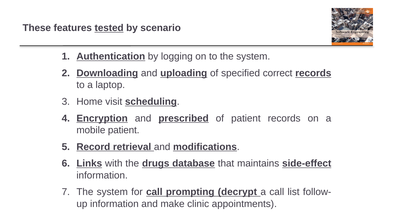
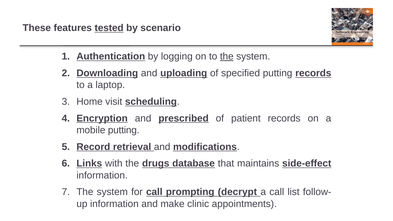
the at (227, 56) underline: none -> present
specified correct: correct -> putting
mobile patient: patient -> putting
